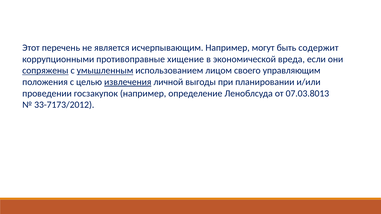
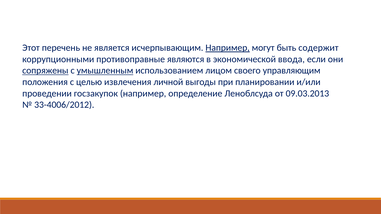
Например at (228, 48) underline: none -> present
хищение: хищение -> являются
вреда: вреда -> ввода
извлечения underline: present -> none
07.03.8013: 07.03.8013 -> 09.03.2013
33-7173/2012: 33-7173/2012 -> 33-4006/2012
